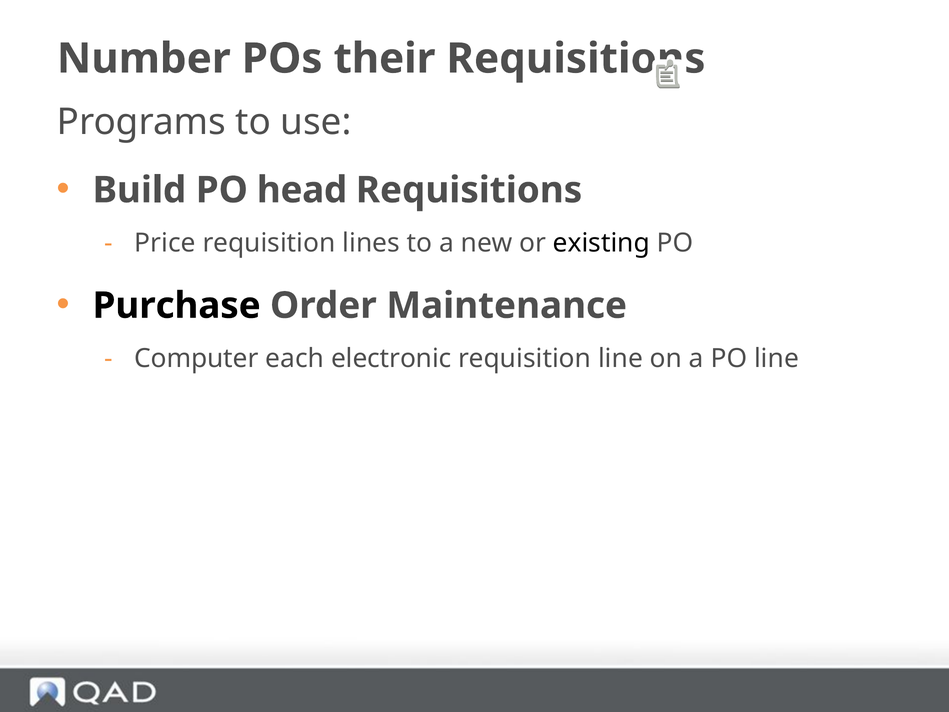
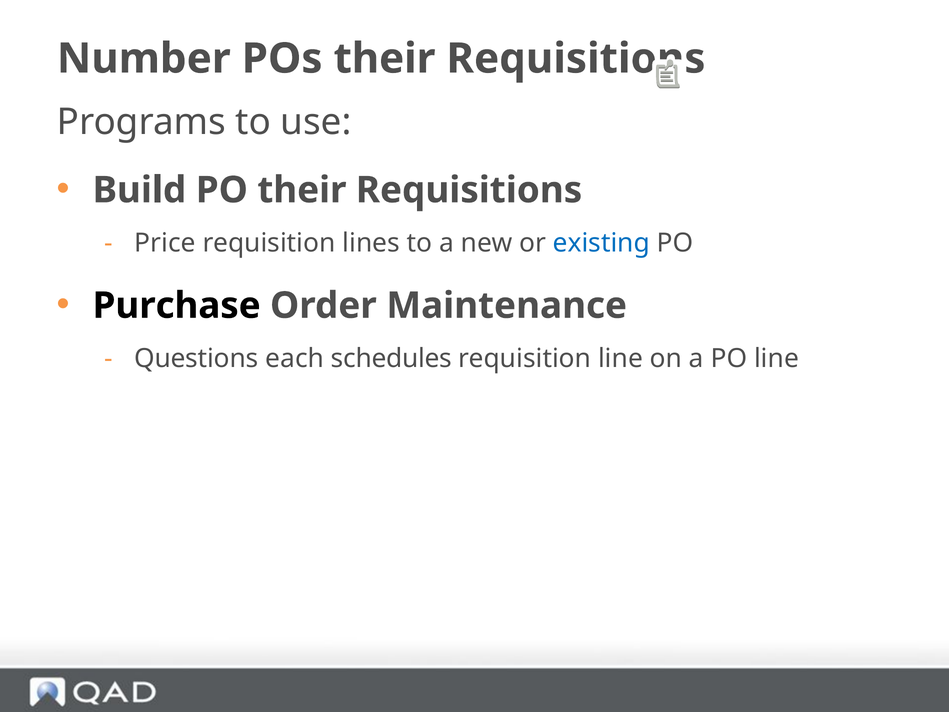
PO head: head -> their
existing colour: black -> blue
Computer: Computer -> Questions
electronic: electronic -> schedules
